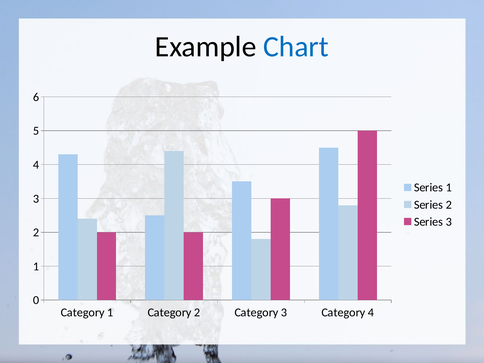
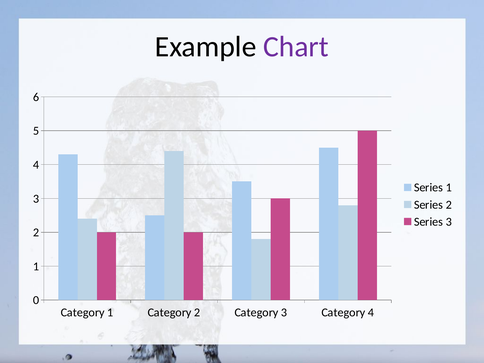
Chart colour: blue -> purple
